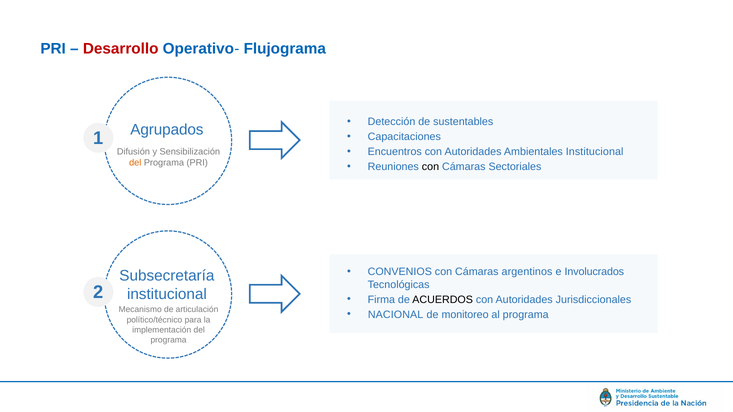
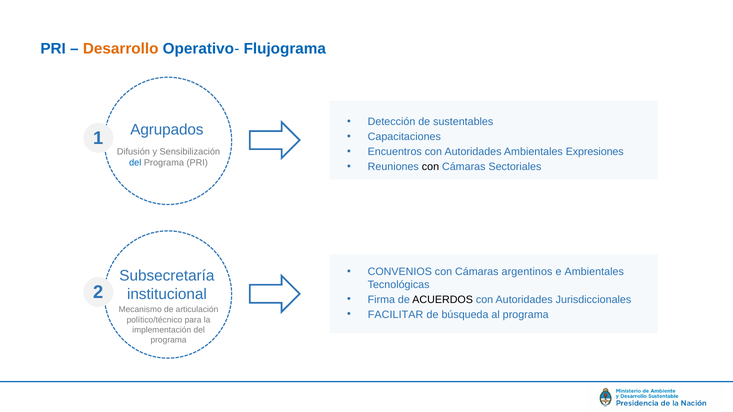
Desarrollo colour: red -> orange
Ambientales Institucional: Institucional -> Expresiones
del at (135, 163) colour: orange -> blue
e Involucrados: Involucrados -> Ambientales
NACIONAL: NACIONAL -> FACILITAR
monitoreo: monitoreo -> búsqueda
